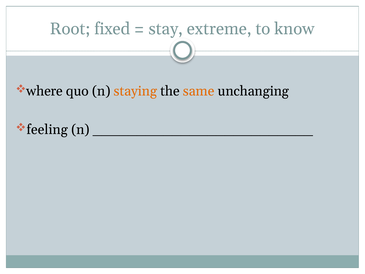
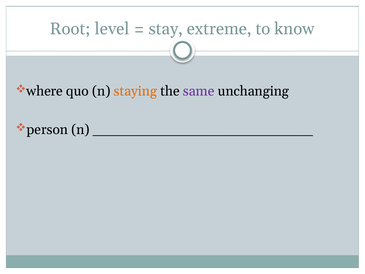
fixed: fixed -> level
same colour: orange -> purple
feeling: feeling -> person
